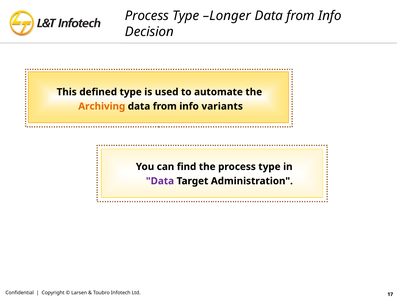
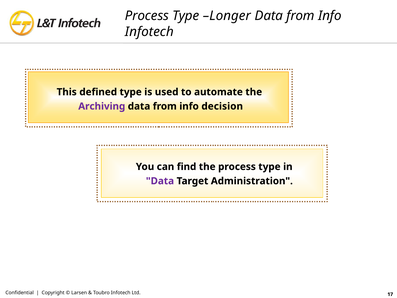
Decision at (149, 32): Decision -> Infotech
Archiving colour: orange -> purple
variants: variants -> decision
